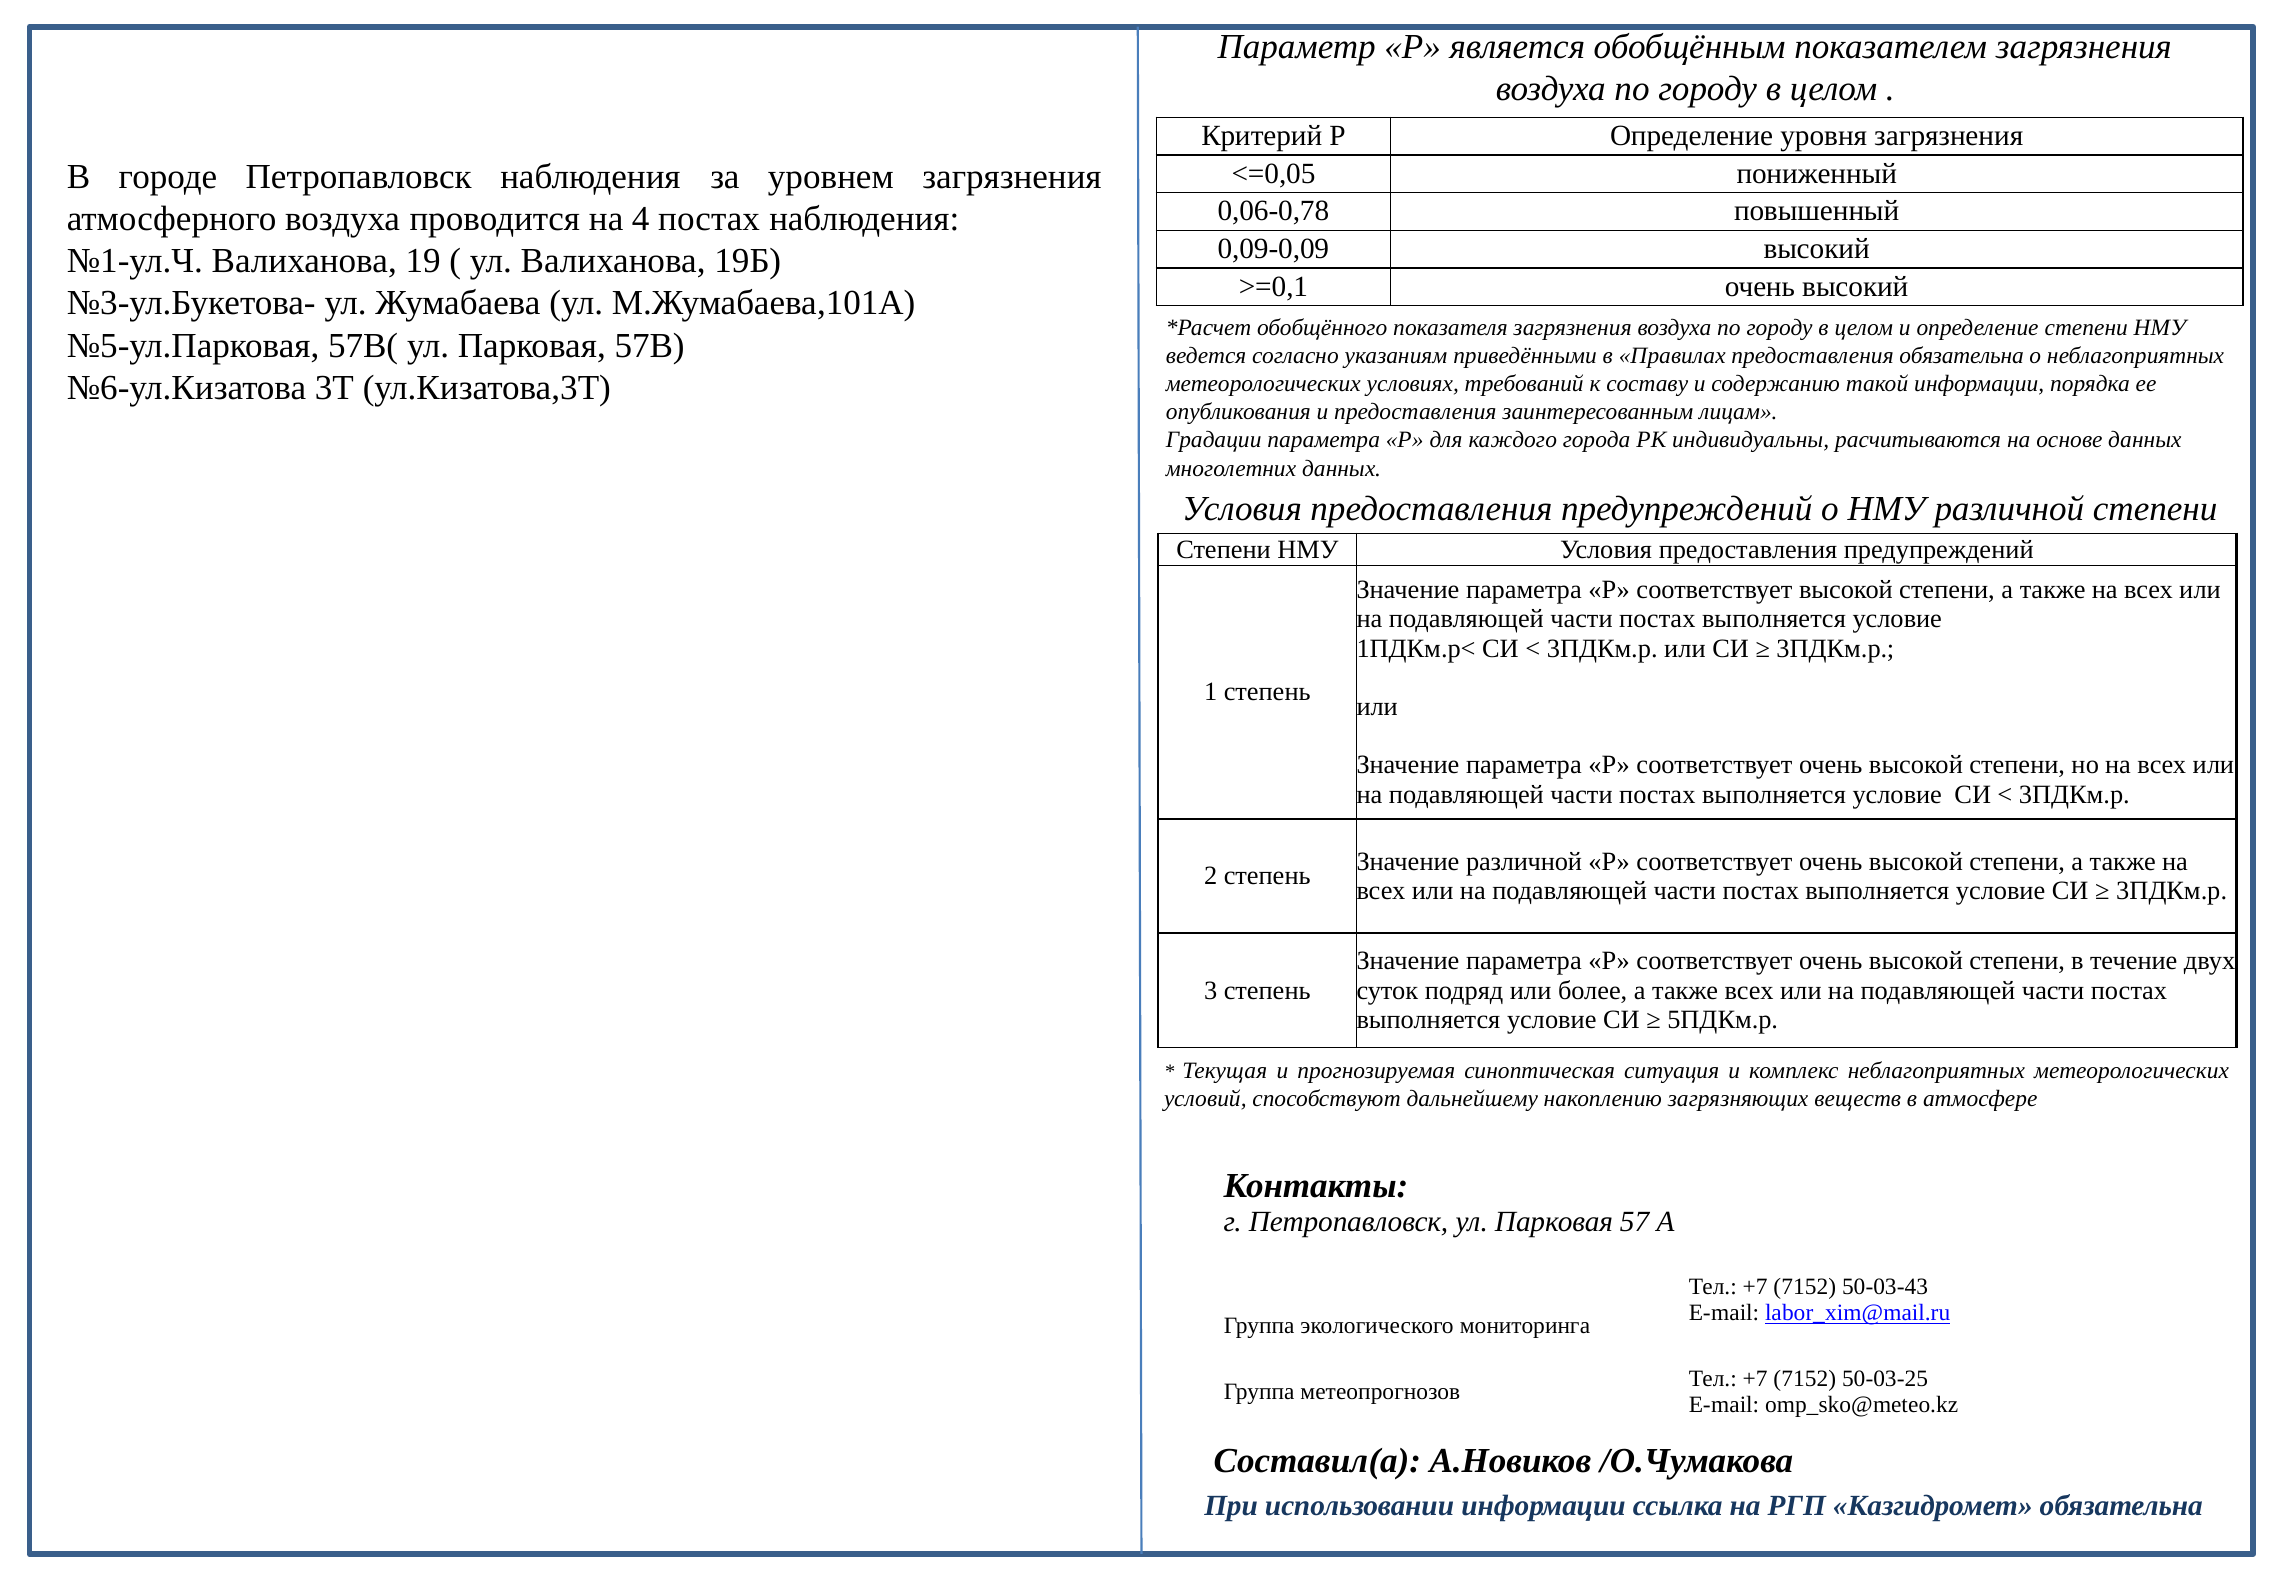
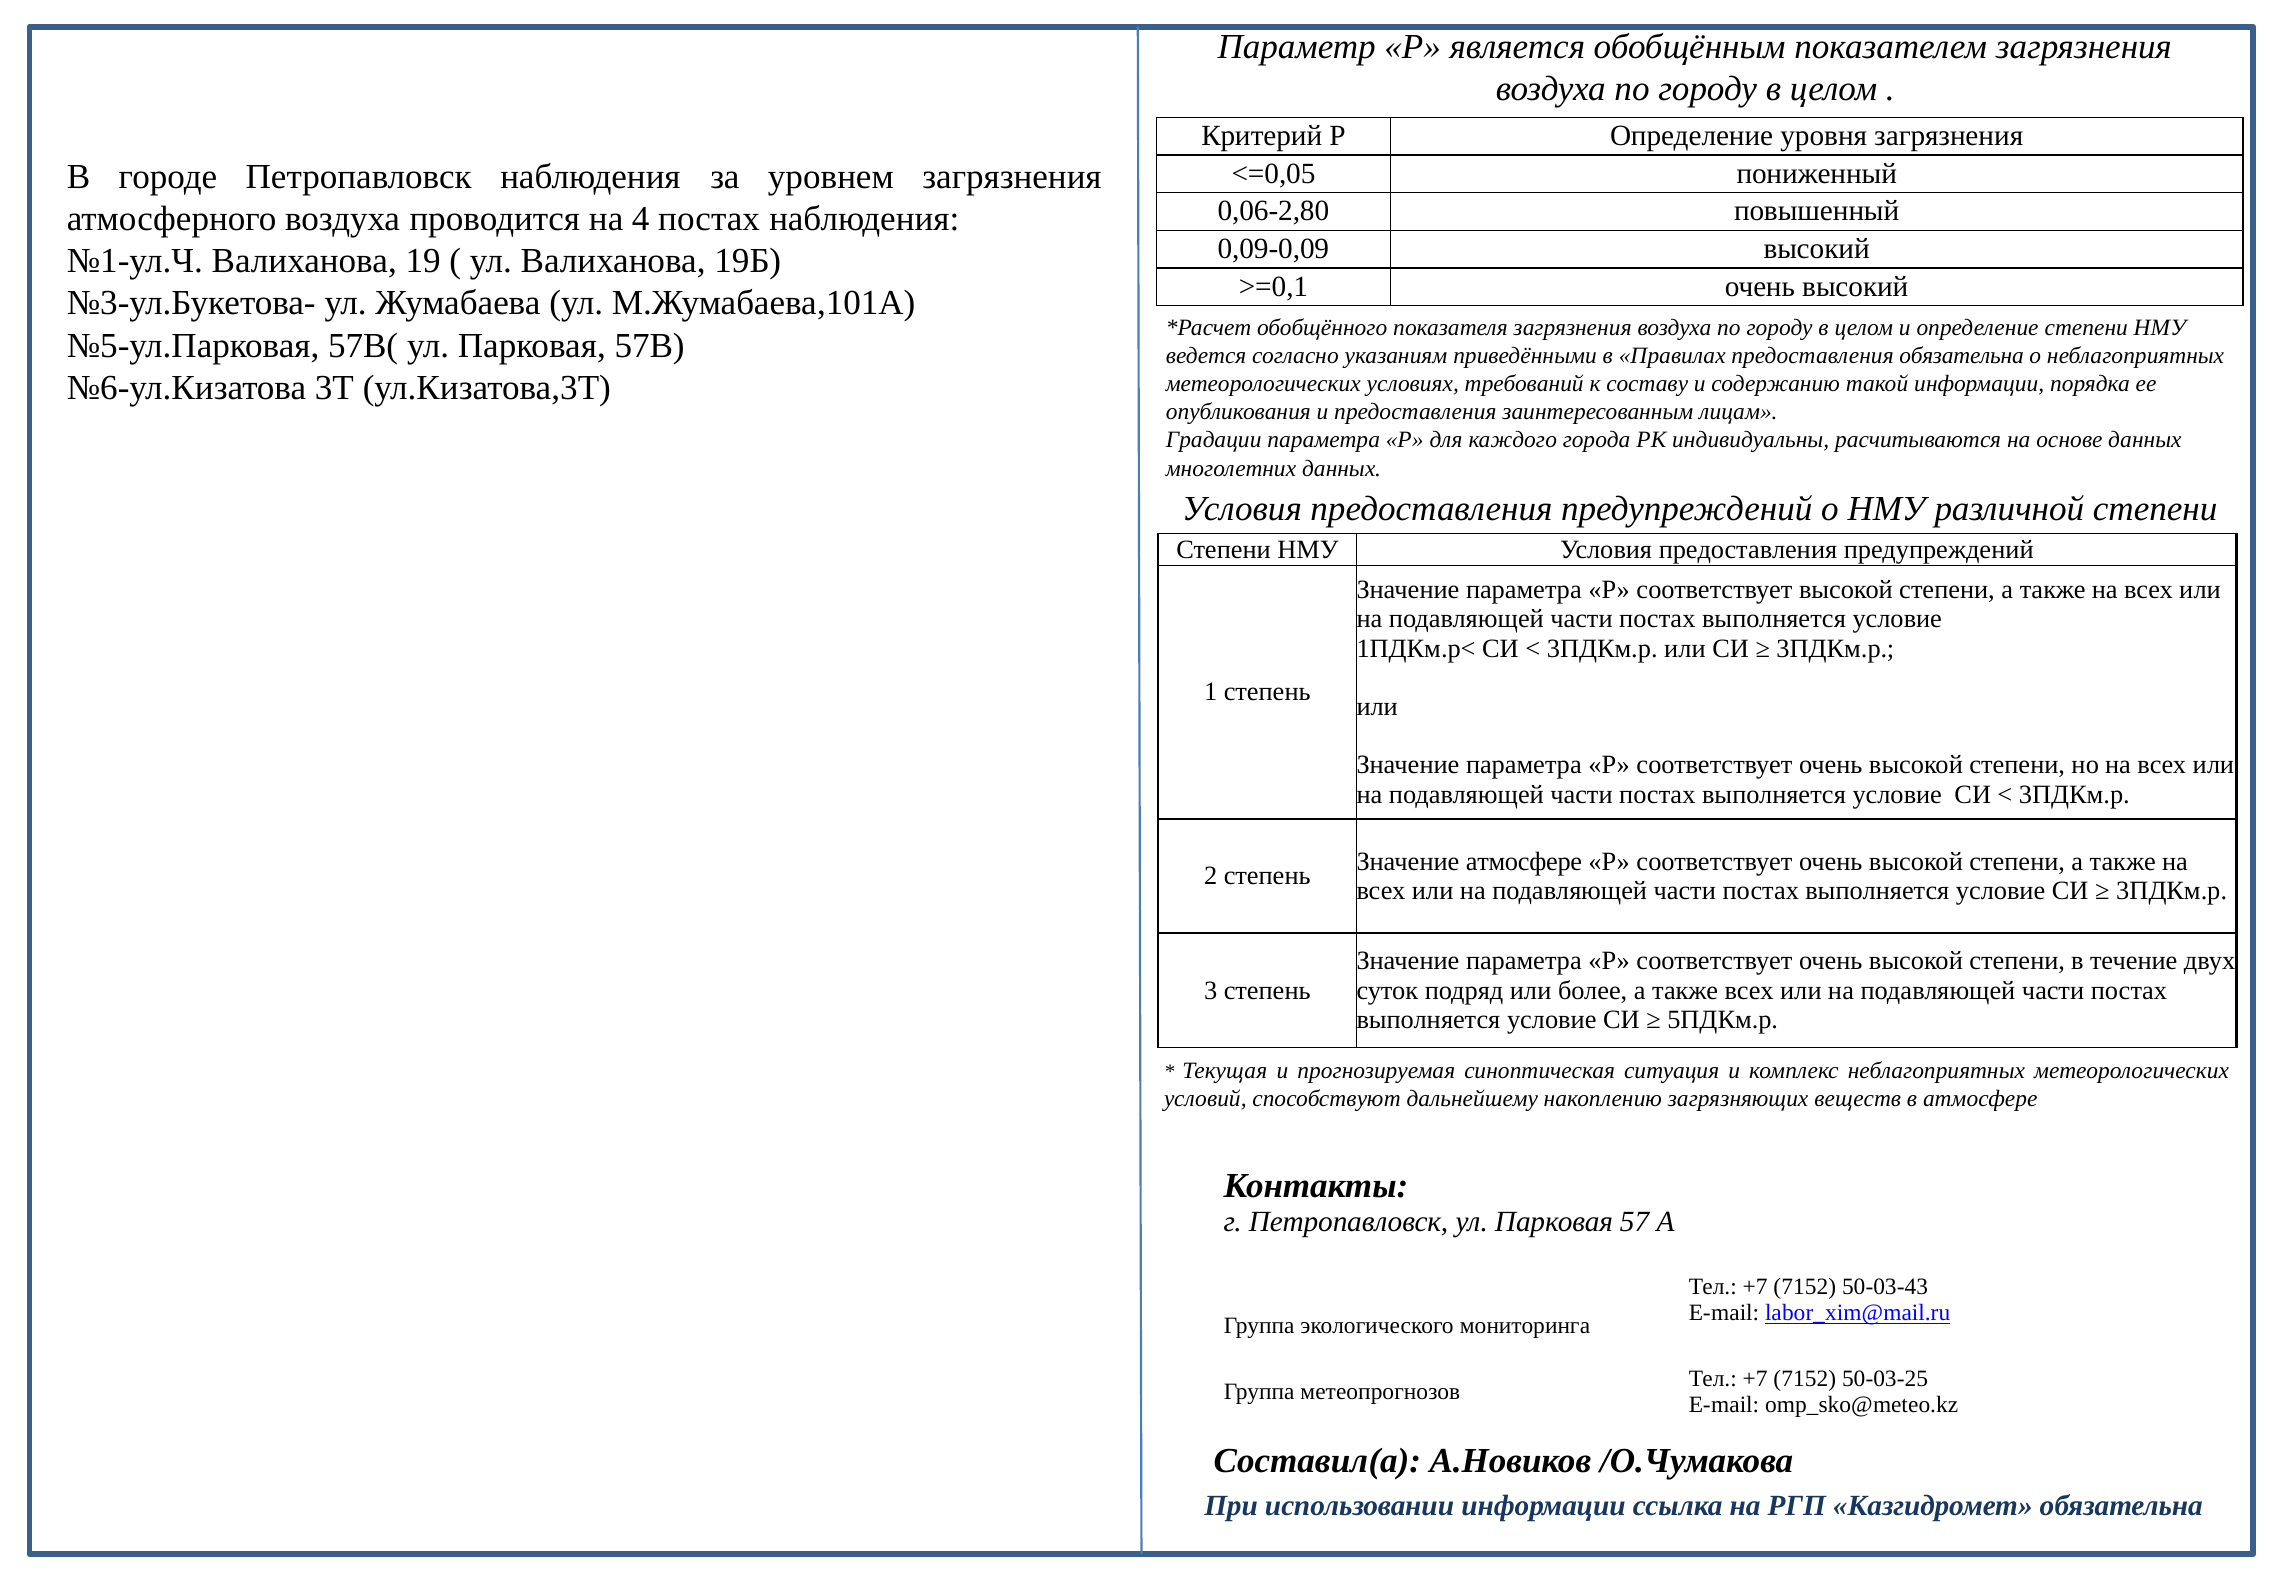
0,06-0,78: 0,06-0,78 -> 0,06-2,80
Значение различной: различной -> атмосфере
